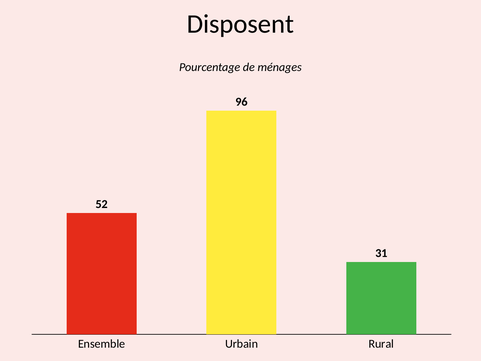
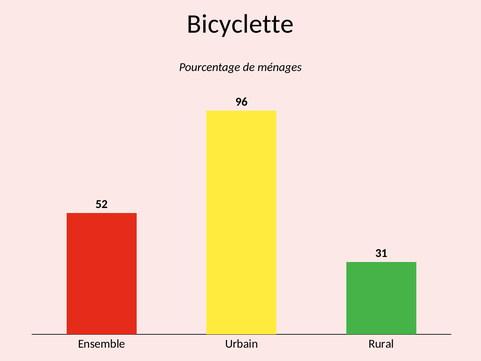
Disposent: Disposent -> Bicyclette
